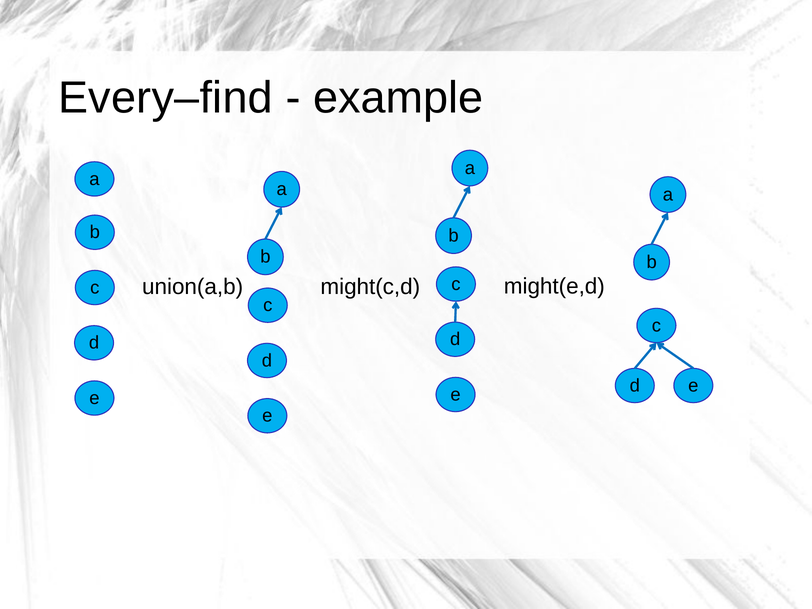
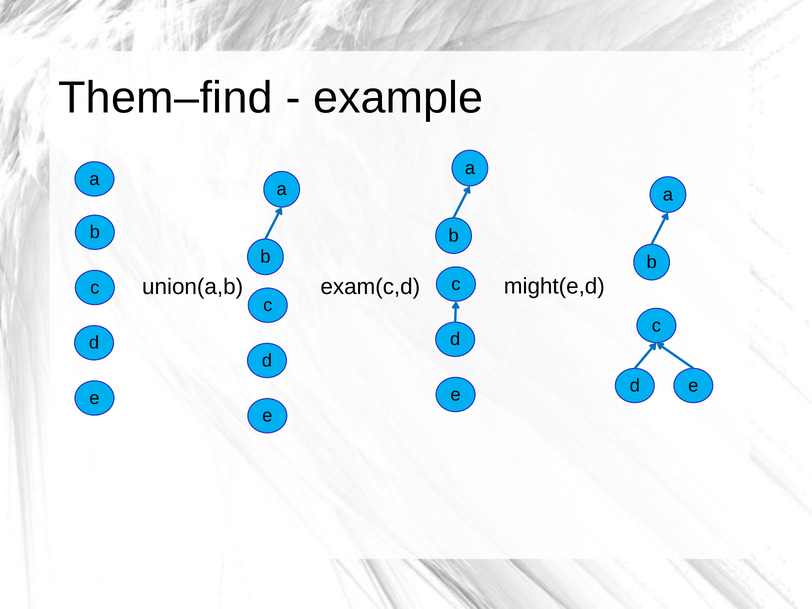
Every–find: Every–find -> Them–find
might(c,d: might(c,d -> exam(c,d
